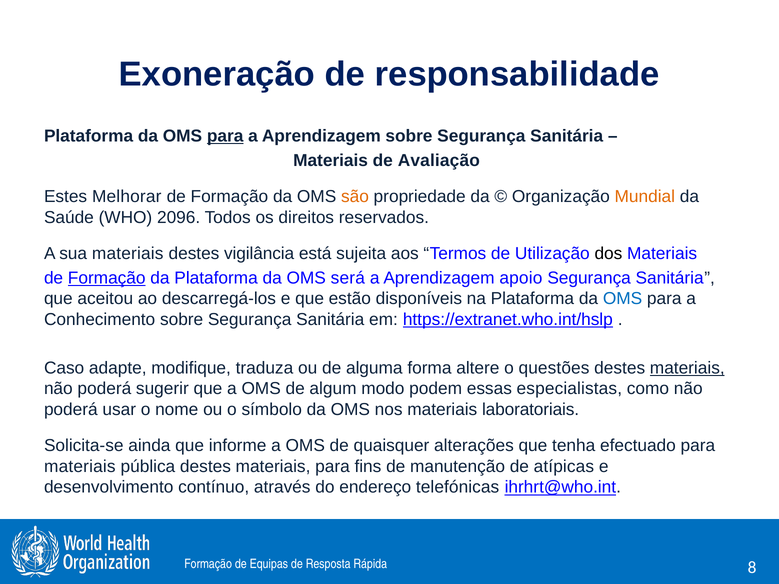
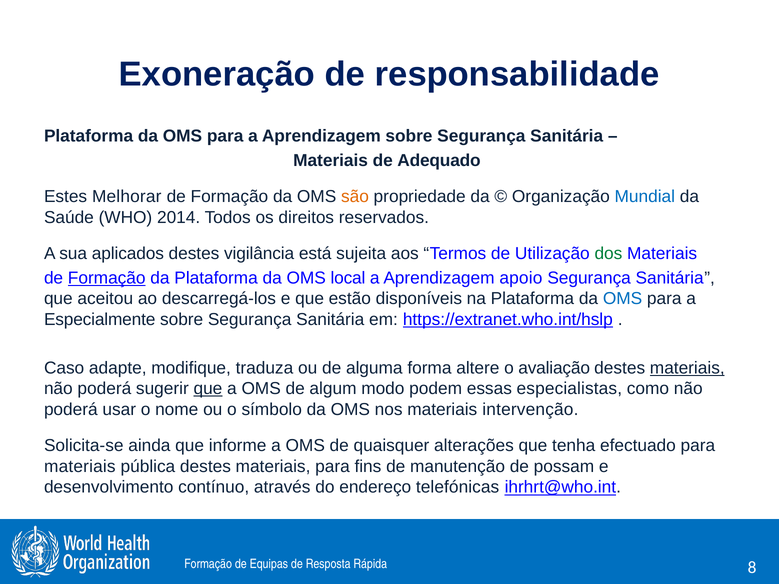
para at (225, 136) underline: present -> none
Avaliação: Avaliação -> Adequado
Mundial colour: orange -> blue
2096: 2096 -> 2014
sua materiais: materiais -> aplicados
dos colour: black -> green
será: será -> local
Conhecimento: Conhecimento -> Especialmente
questões: questões -> avaliação
que at (208, 389) underline: none -> present
laboratoriais: laboratoriais -> intervenção
atípicas: atípicas -> possam
